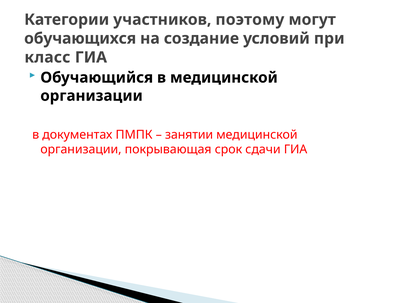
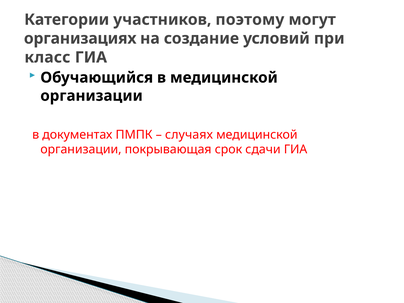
обучающихся: обучающихся -> организациях
занятии: занятии -> случаях
